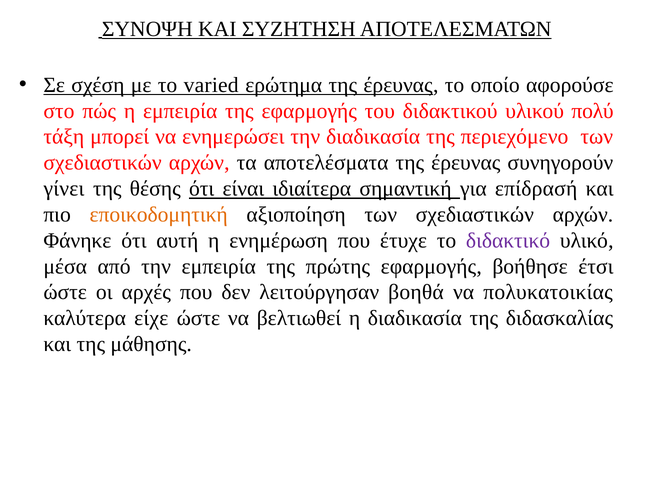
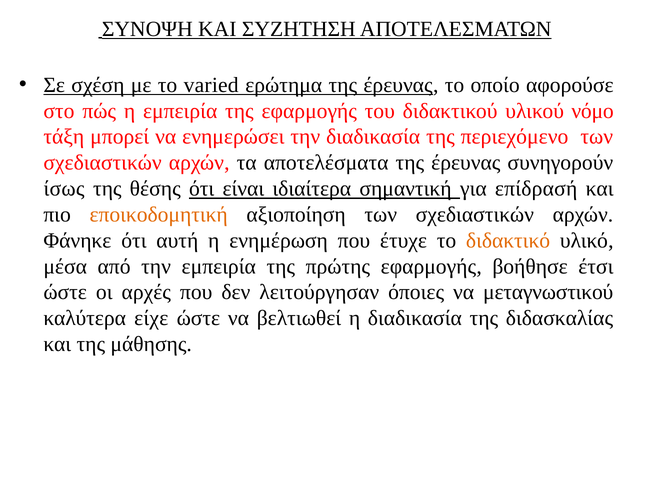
πολύ: πολύ -> νόμο
γίνει: γίνει -> ίσως
διδακτικό colour: purple -> orange
βοηθά: βοηθά -> όποιες
πολυκατοικίας: πολυκατοικίας -> μεταγνωστικού
